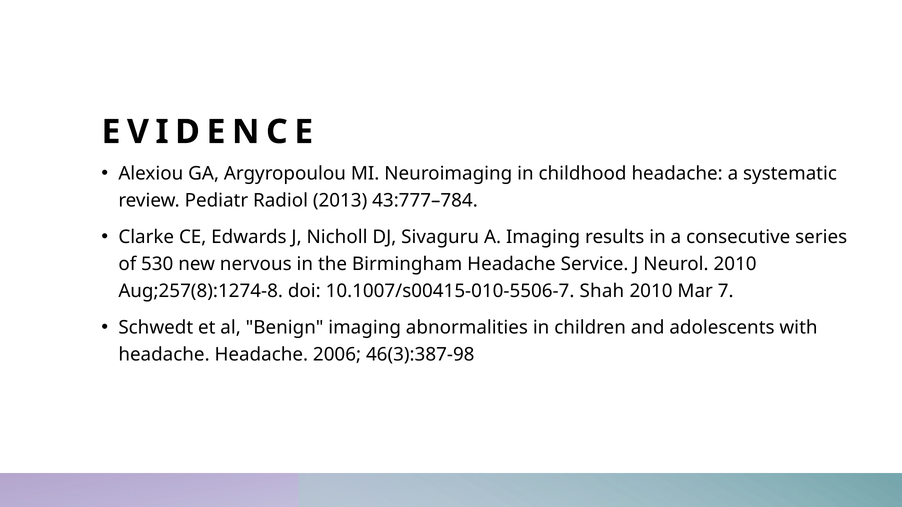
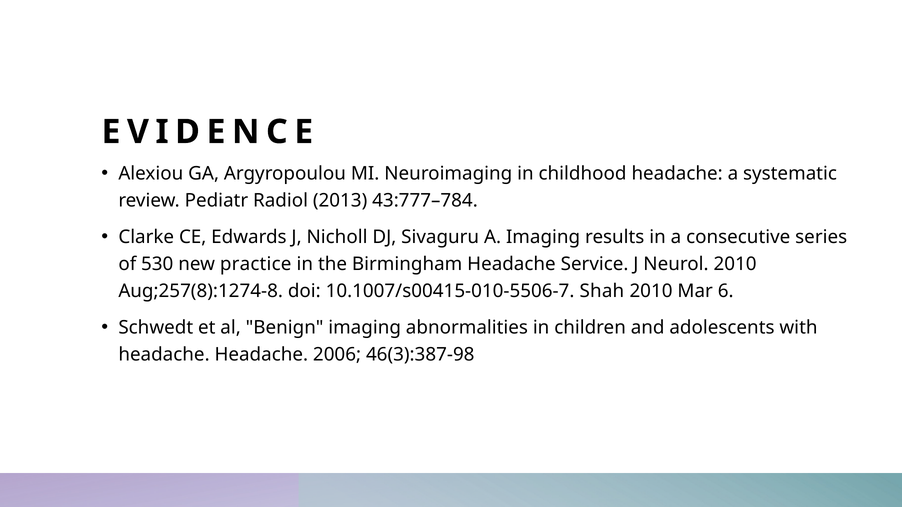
nervous: nervous -> practice
7: 7 -> 6
